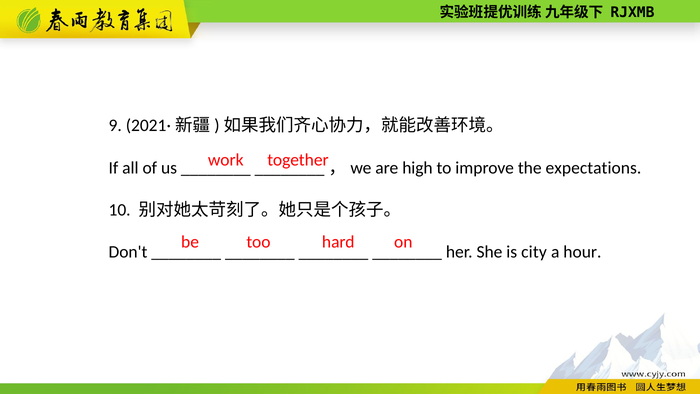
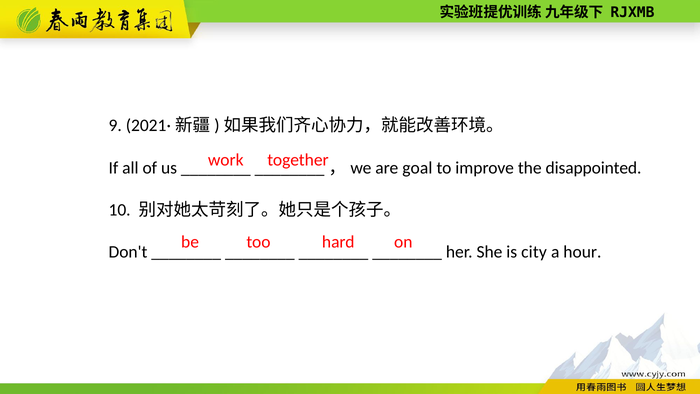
high: high -> goal
expectations: expectations -> disappointed
